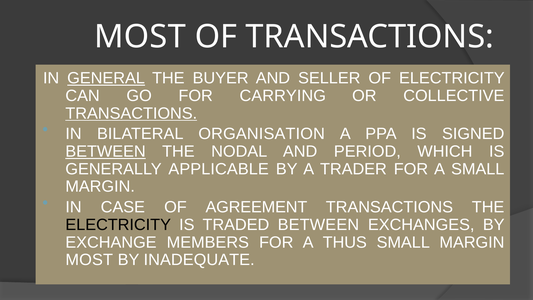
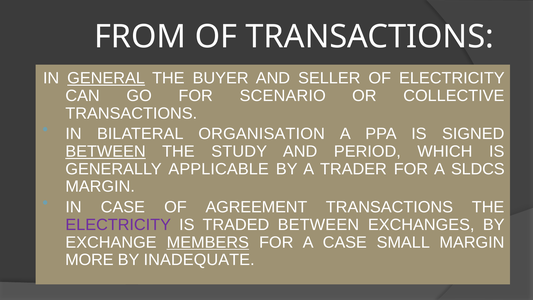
MOST at (140, 37): MOST -> FROM
CARRYING: CARRYING -> SCENARIO
TRANSACTIONS at (131, 113) underline: present -> none
NODAL: NODAL -> STUDY
A SMALL: SMALL -> SLDCS
ELECTRICITY at (118, 225) colour: black -> purple
MEMBERS underline: none -> present
A THUS: THUS -> CASE
MOST at (89, 260): MOST -> MORE
